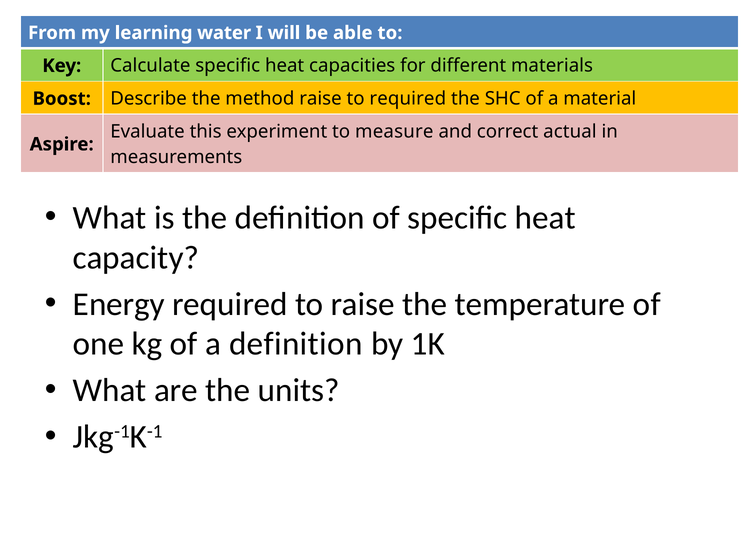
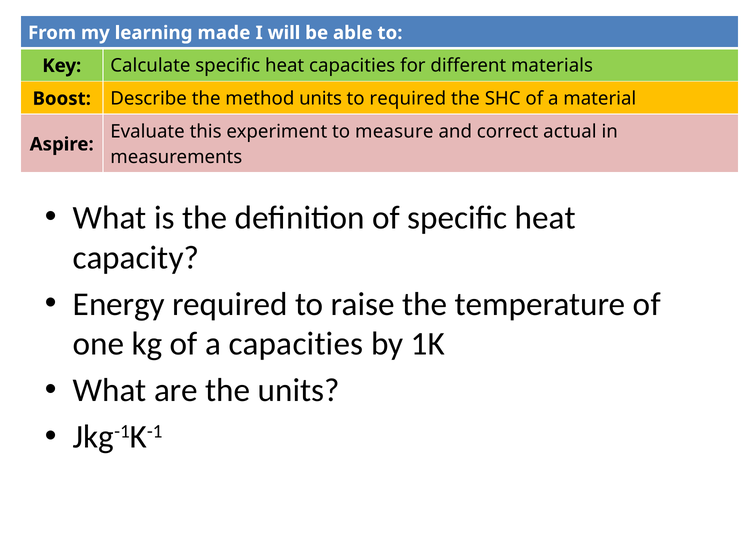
water: water -> made
method raise: raise -> units
a definition: definition -> capacities
